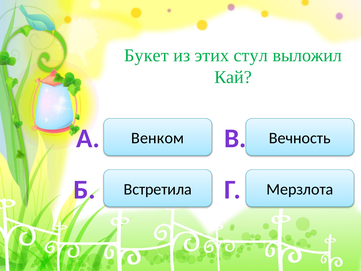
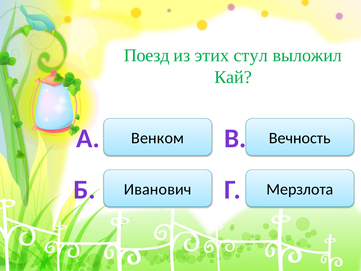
Букет: Букет -> Поезд
Встретила: Встретила -> Иванович
